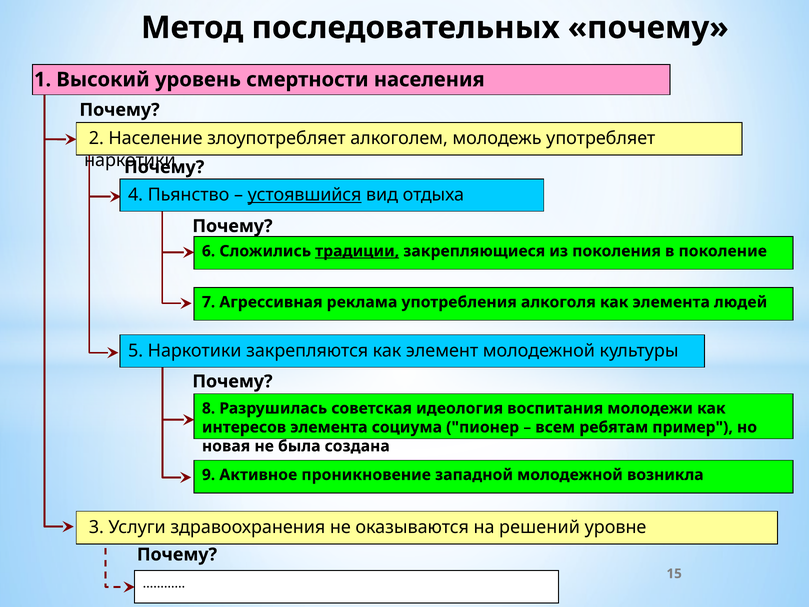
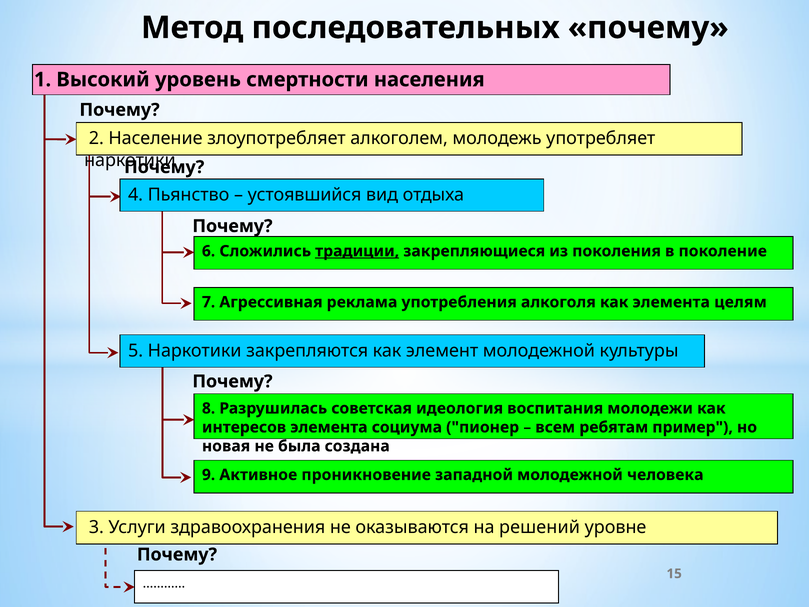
устоявшийся underline: present -> none
людей: людей -> целям
возникла: возникла -> человека
